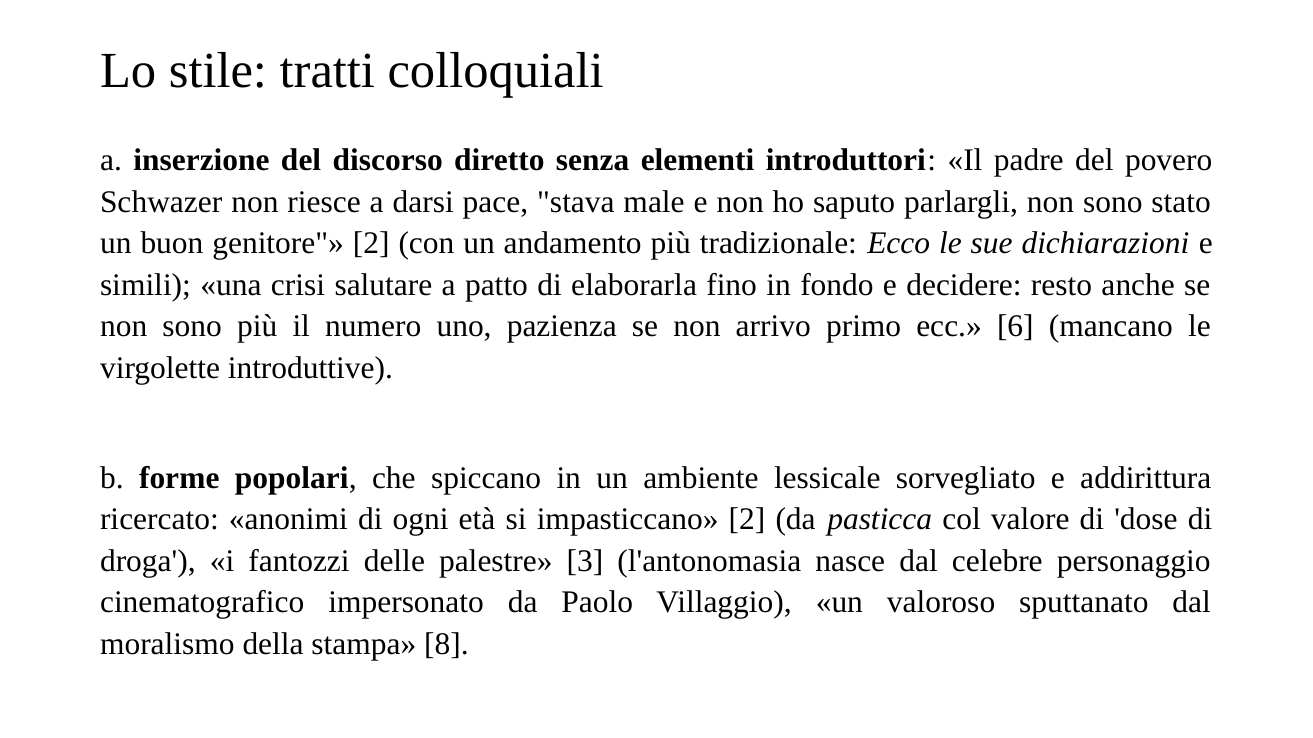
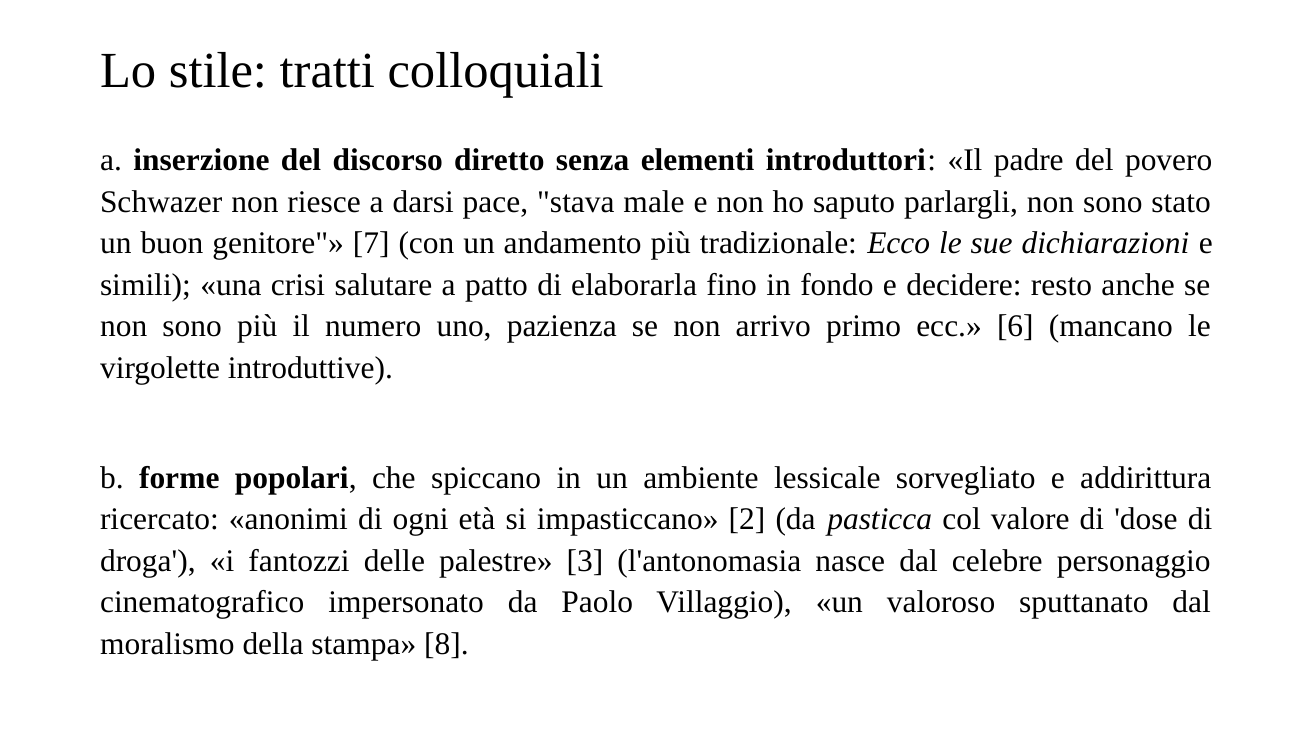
genitore 2: 2 -> 7
